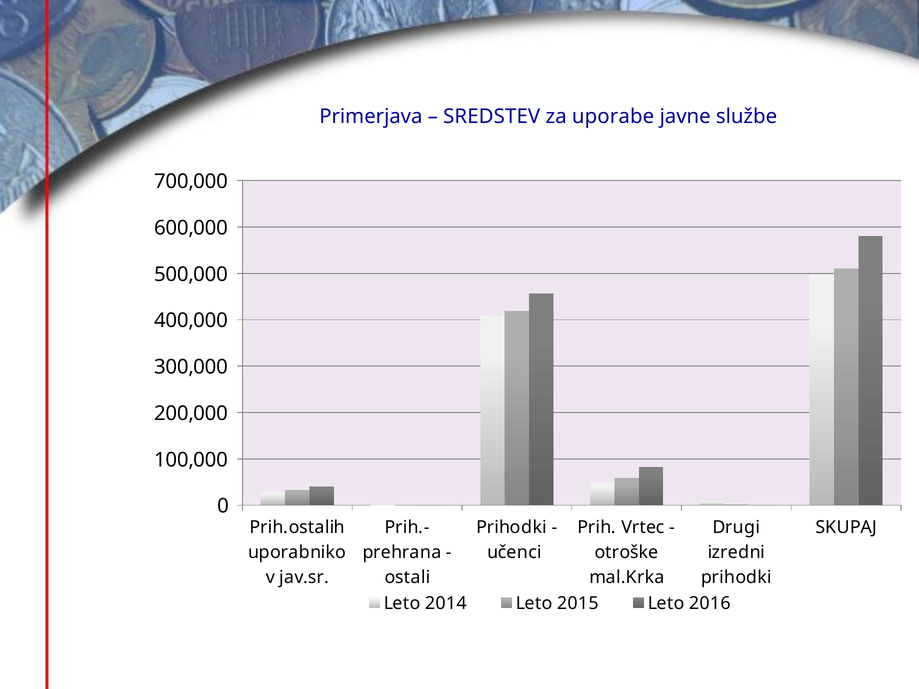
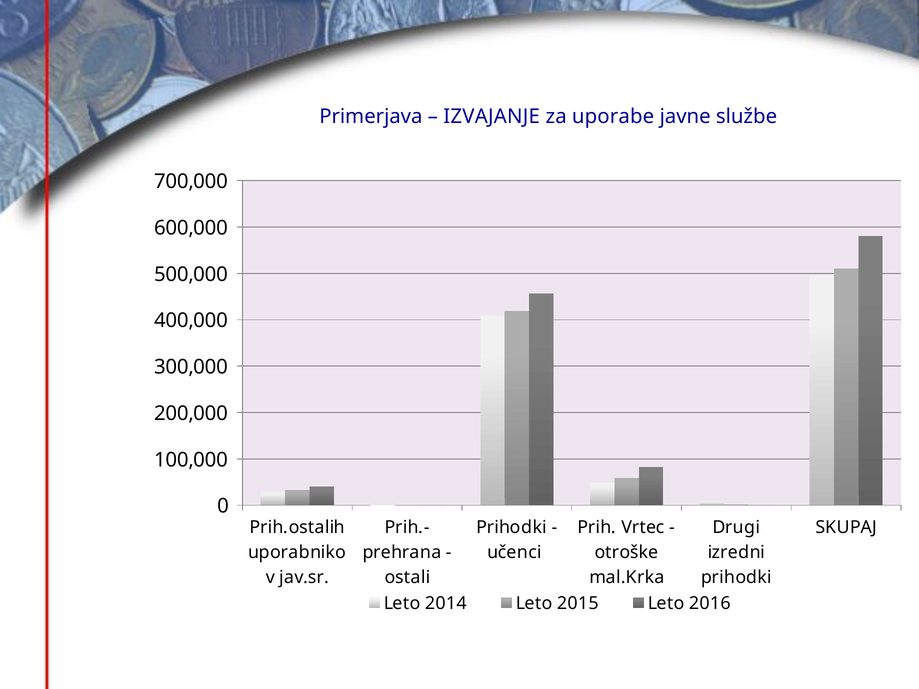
SREDSTEV: SREDSTEV -> IZVAJANJE
